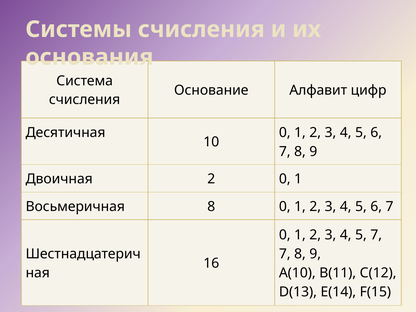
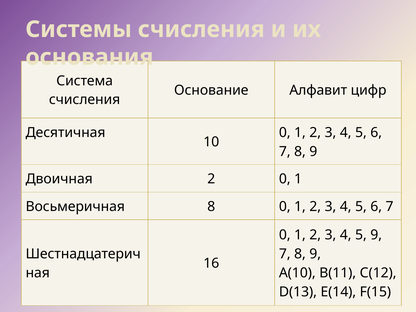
5 7: 7 -> 9
